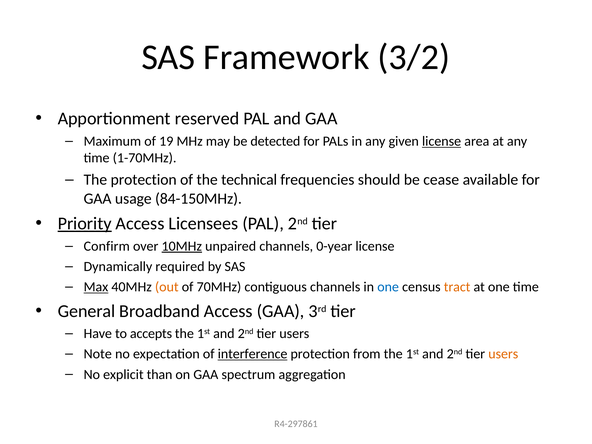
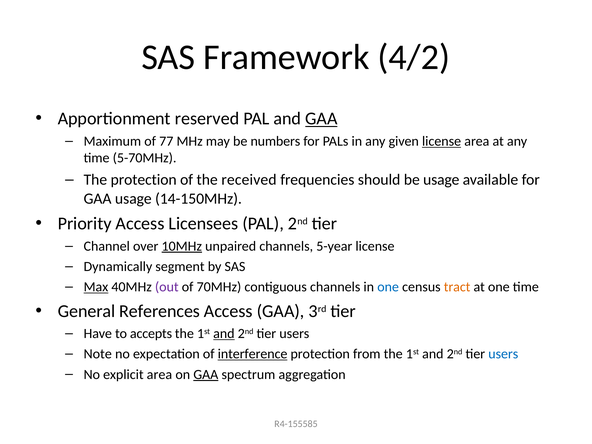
3/2: 3/2 -> 4/2
GAA at (321, 119) underline: none -> present
19: 19 -> 77
detected: detected -> numbers
1-70MHz: 1-70MHz -> 5-70MHz
technical: technical -> received
be cease: cease -> usage
84-150MHz: 84-150MHz -> 14-150MHz
Priority underline: present -> none
Confirm: Confirm -> Channel
0-year: 0-year -> 5-year
required: required -> segment
out colour: orange -> purple
Broadband: Broadband -> References
and at (224, 334) underline: none -> present
users at (503, 354) colour: orange -> blue
explicit than: than -> area
GAA at (206, 374) underline: none -> present
R4-297861: R4-297861 -> R4-155585
